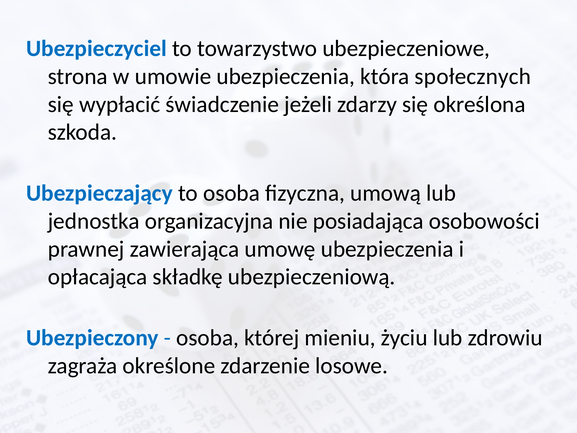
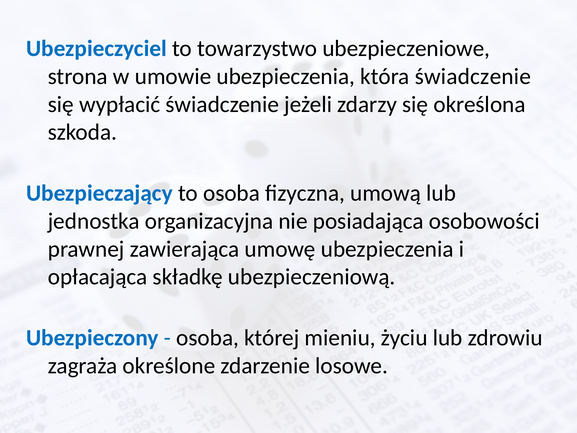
która społecznych: społecznych -> świadczenie
